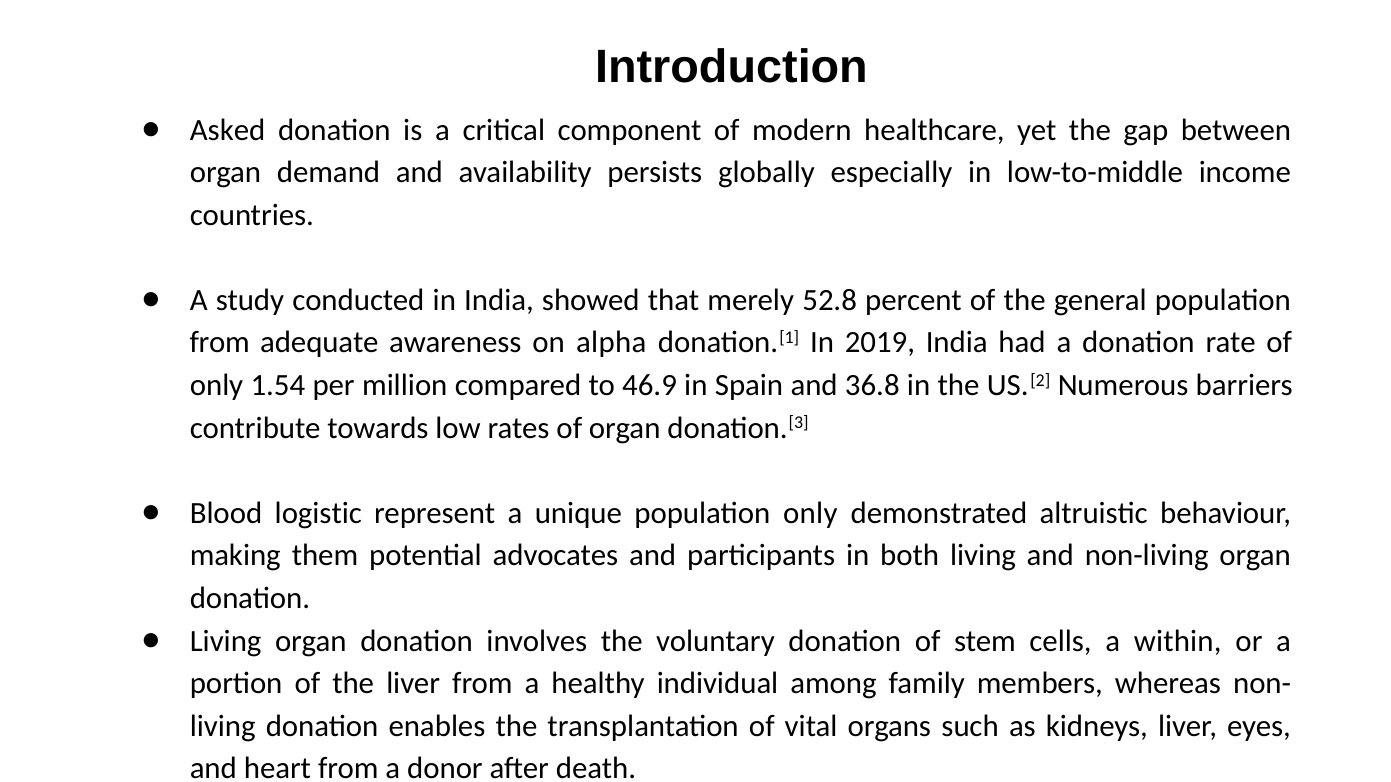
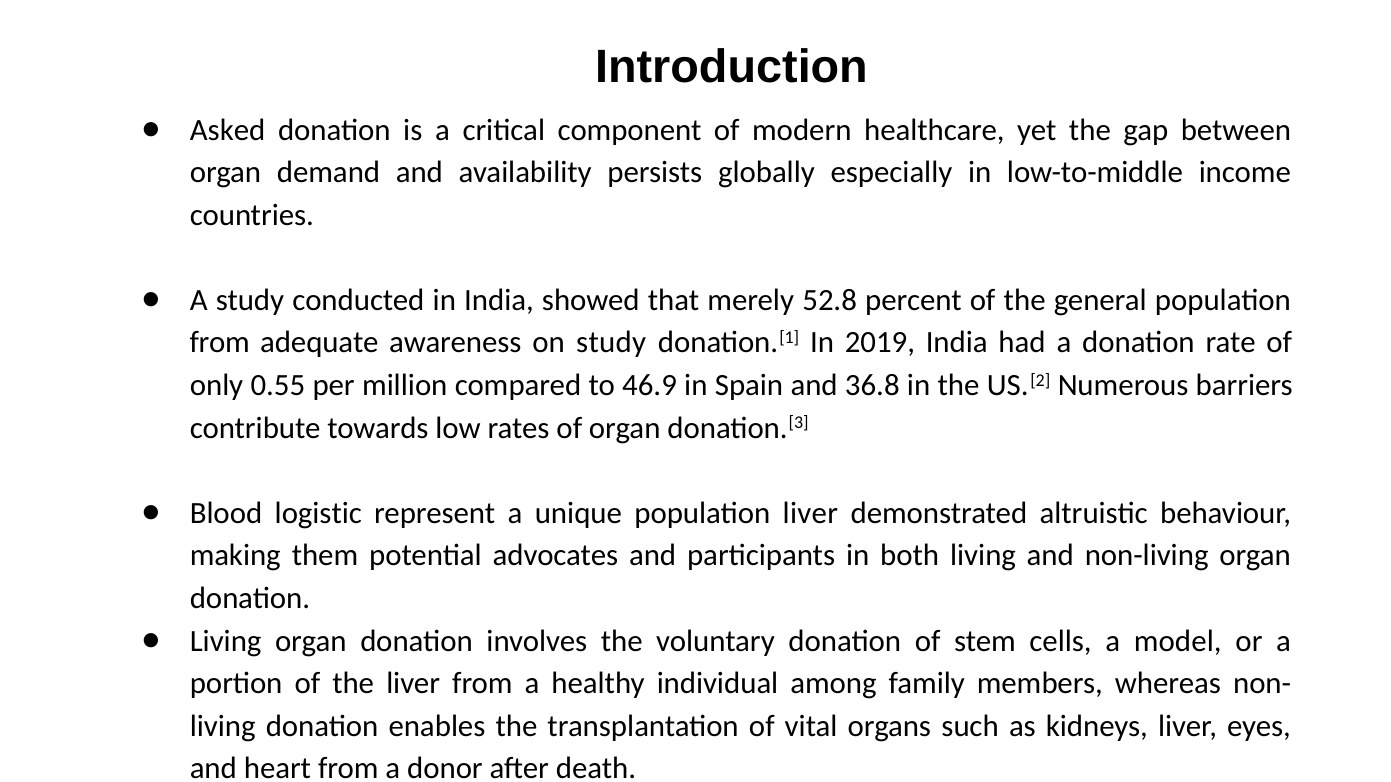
on alpha: alpha -> study
1.54: 1.54 -> 0.55
population only: only -> liver
within: within -> model
